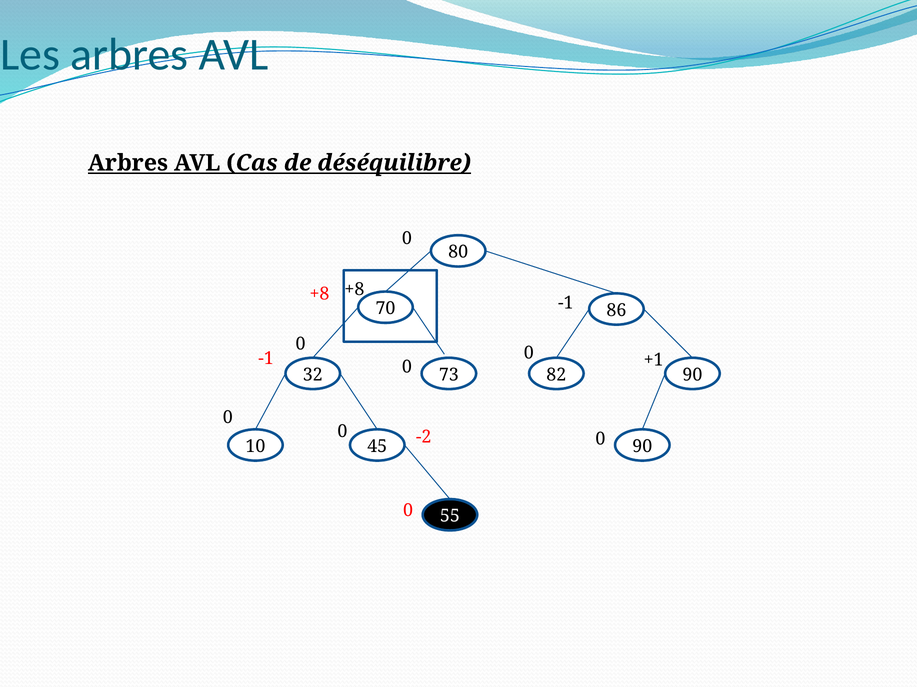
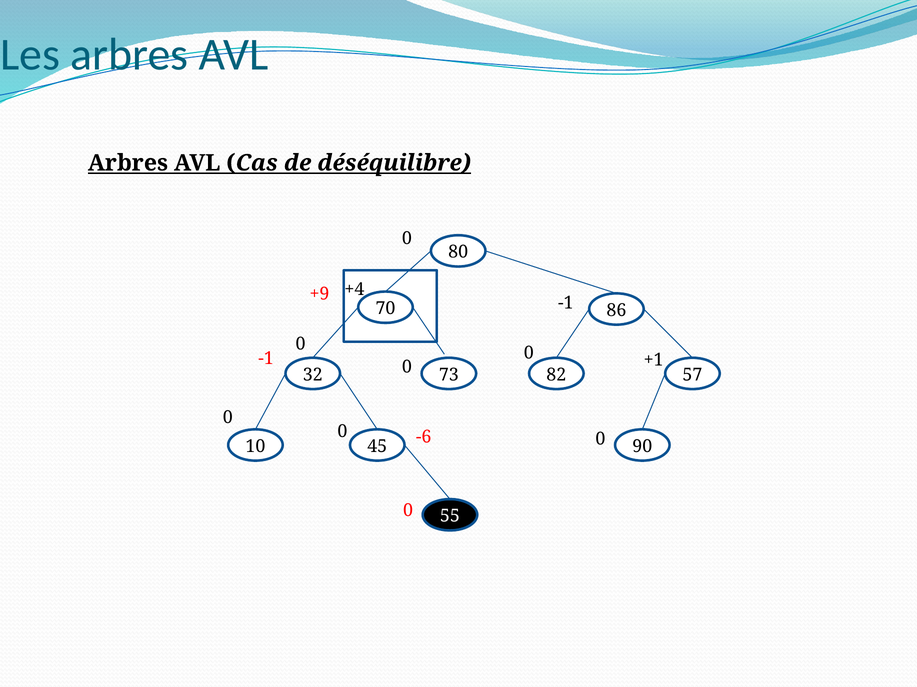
+8 at (354, 290): +8 -> +4
+8 at (319, 294): +8 -> +9
82 90: 90 -> 57
-2: -2 -> -6
